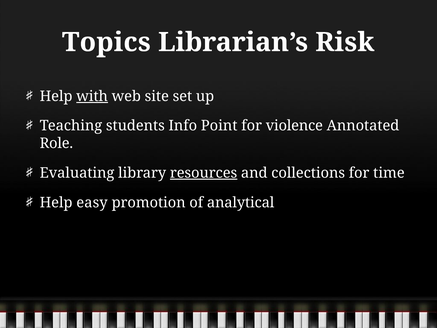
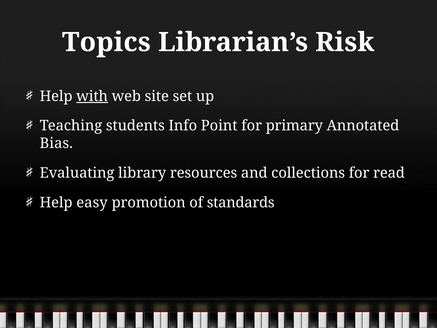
violence: violence -> primary
Role: Role -> Bias
resources underline: present -> none
time: time -> read
analytical: analytical -> standards
